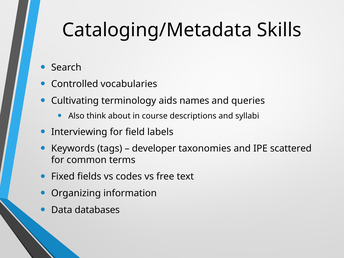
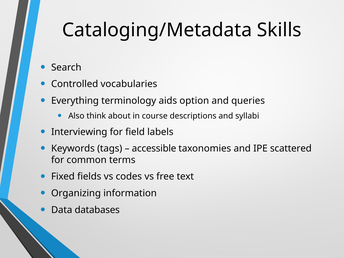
Cultivating: Cultivating -> Everything
names: names -> option
developer: developer -> accessible
